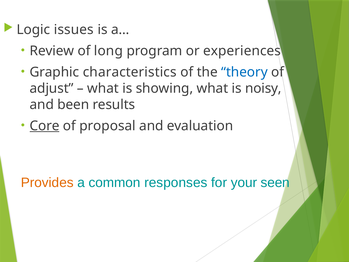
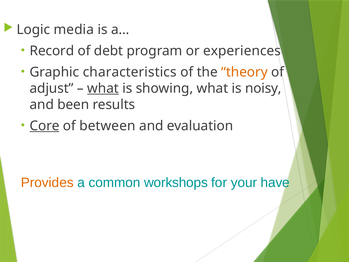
issues: issues -> media
Review: Review -> Record
long: long -> debt
theory colour: blue -> orange
what at (103, 88) underline: none -> present
proposal: proposal -> between
responses: responses -> workshops
seen: seen -> have
